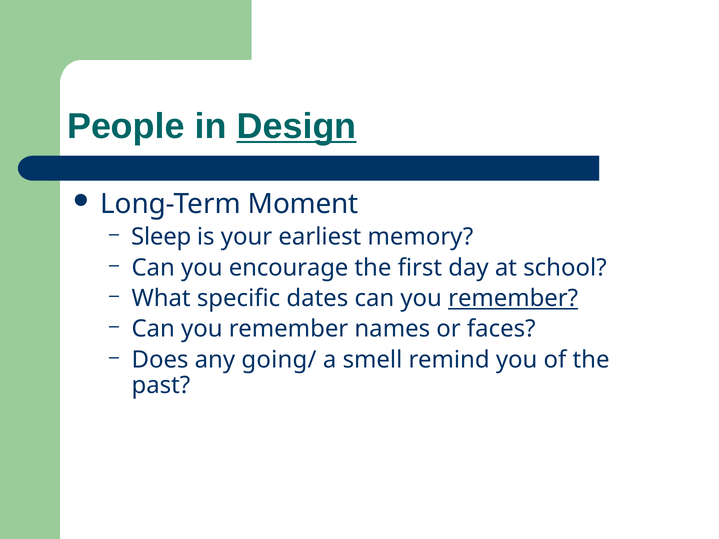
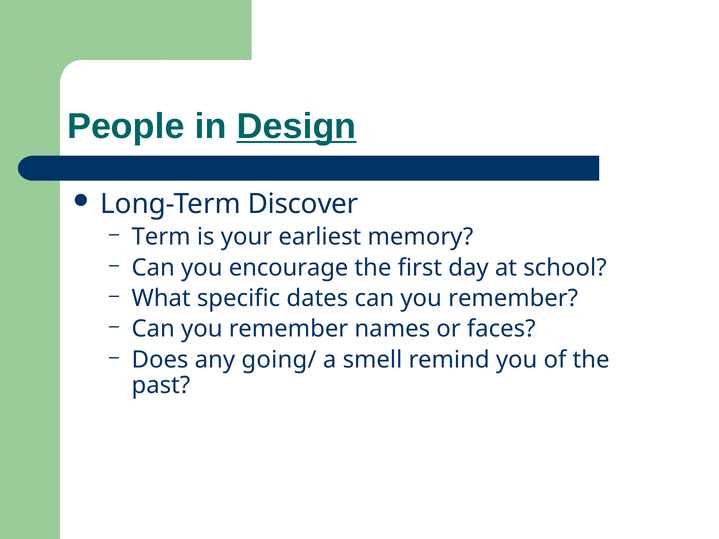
Moment: Moment -> Discover
Sleep: Sleep -> Term
remember at (513, 298) underline: present -> none
